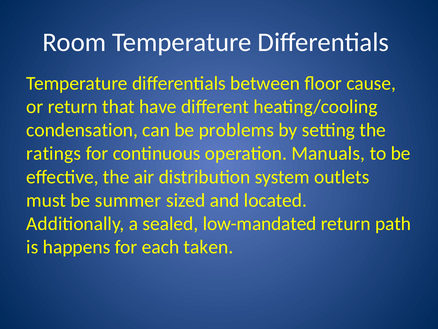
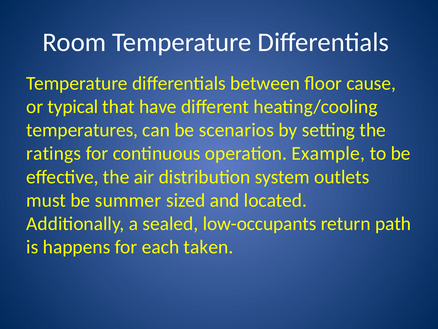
or return: return -> typical
condensation: condensation -> temperatures
problems: problems -> scenarios
Manuals: Manuals -> Example
low-mandated: low-mandated -> low-occupants
